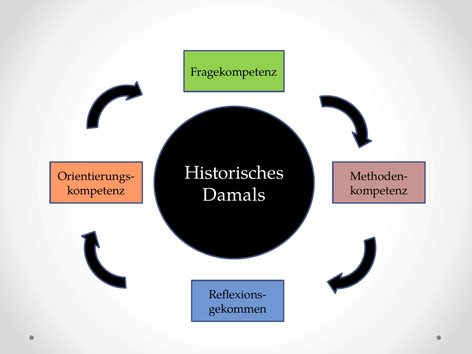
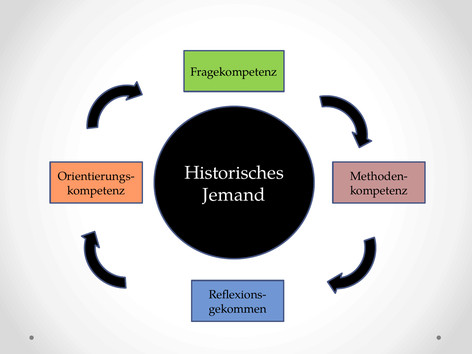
Damals: Damals -> Jemand
